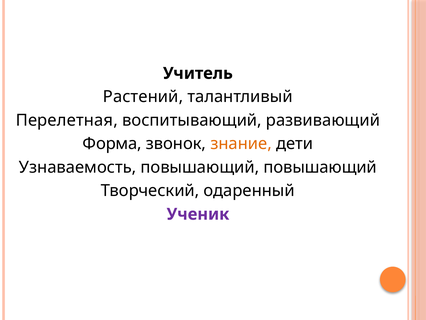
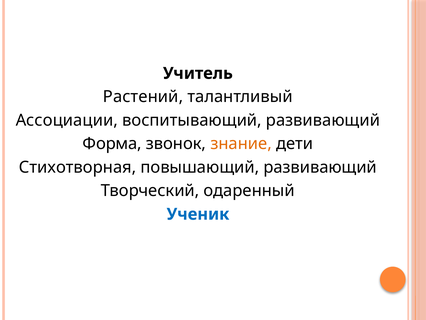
Перелетная: Перелетная -> Ассоциации
Узнаваемость: Узнаваемость -> Стихотворная
повышающий повышающий: повышающий -> развивающий
Ученик colour: purple -> blue
